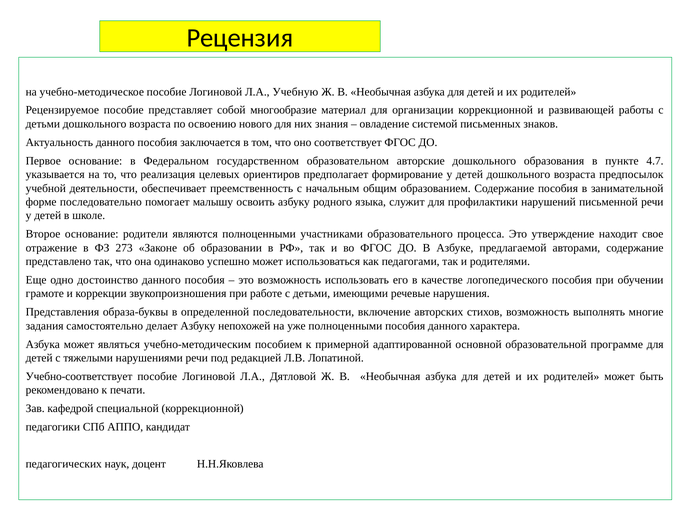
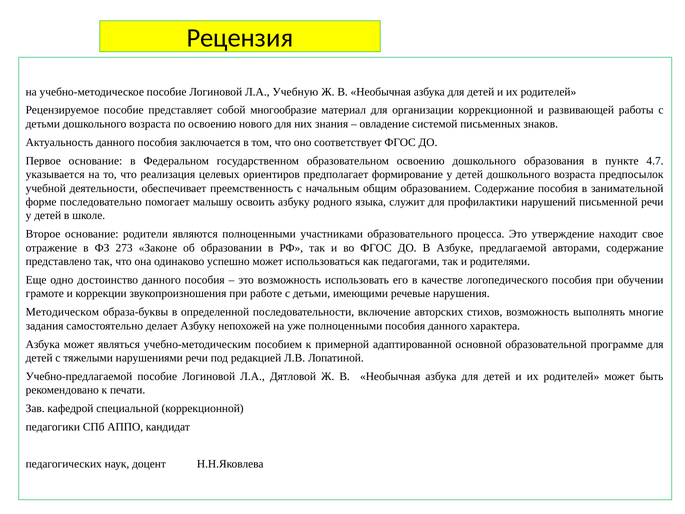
образовательном авторские: авторские -> освоению
Представления: Представления -> Методическом
Учебно-соответствует: Учебно-соответствует -> Учебно-предлагаемой
